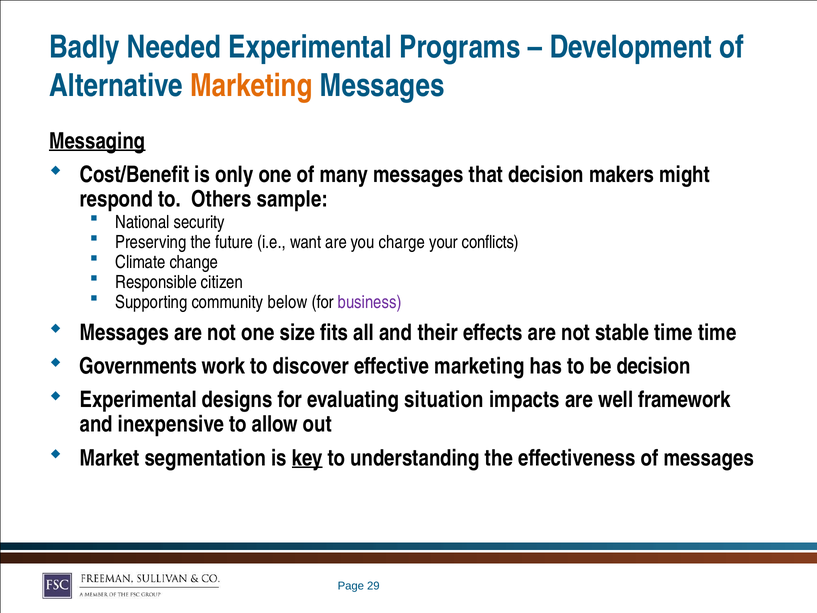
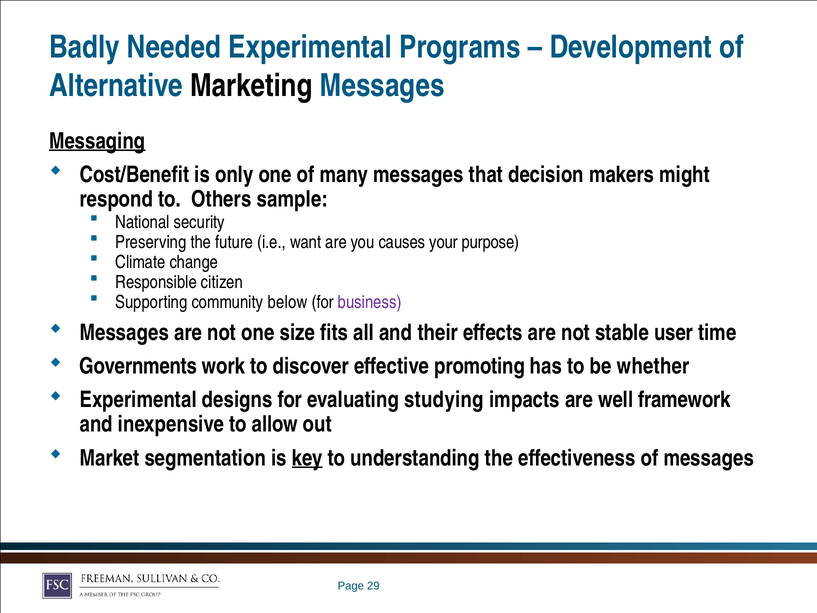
Marketing at (251, 86) colour: orange -> black
charge: charge -> causes
conflicts: conflicts -> purpose
stable time: time -> user
effective marketing: marketing -> promoting
be decision: decision -> whether
situation: situation -> studying
